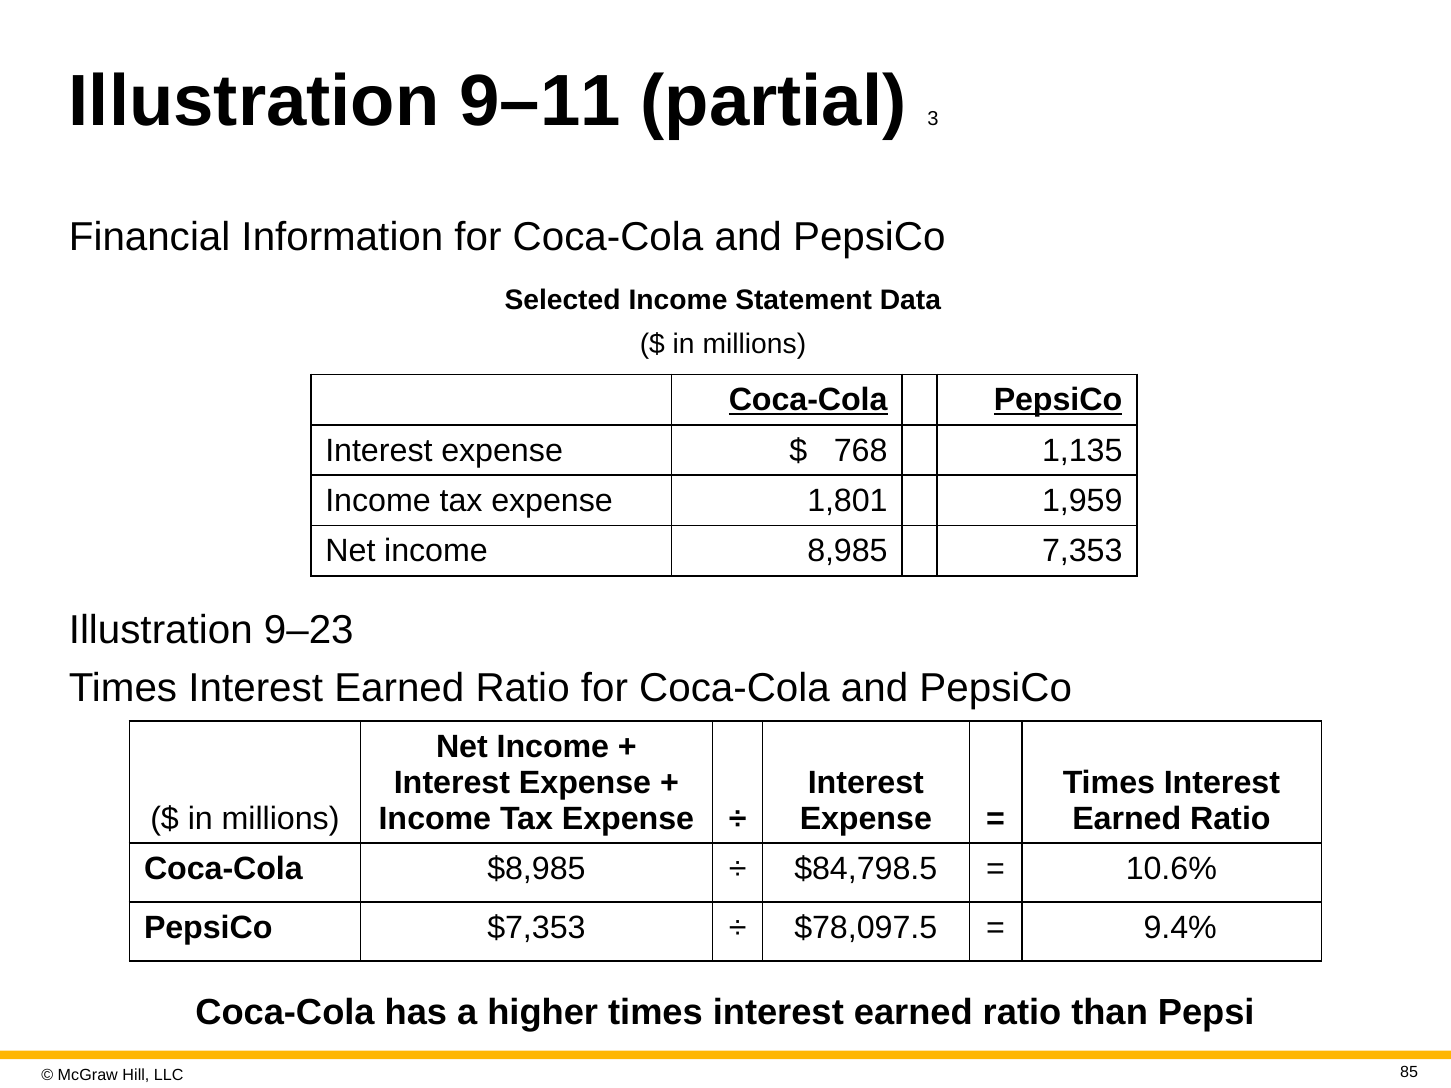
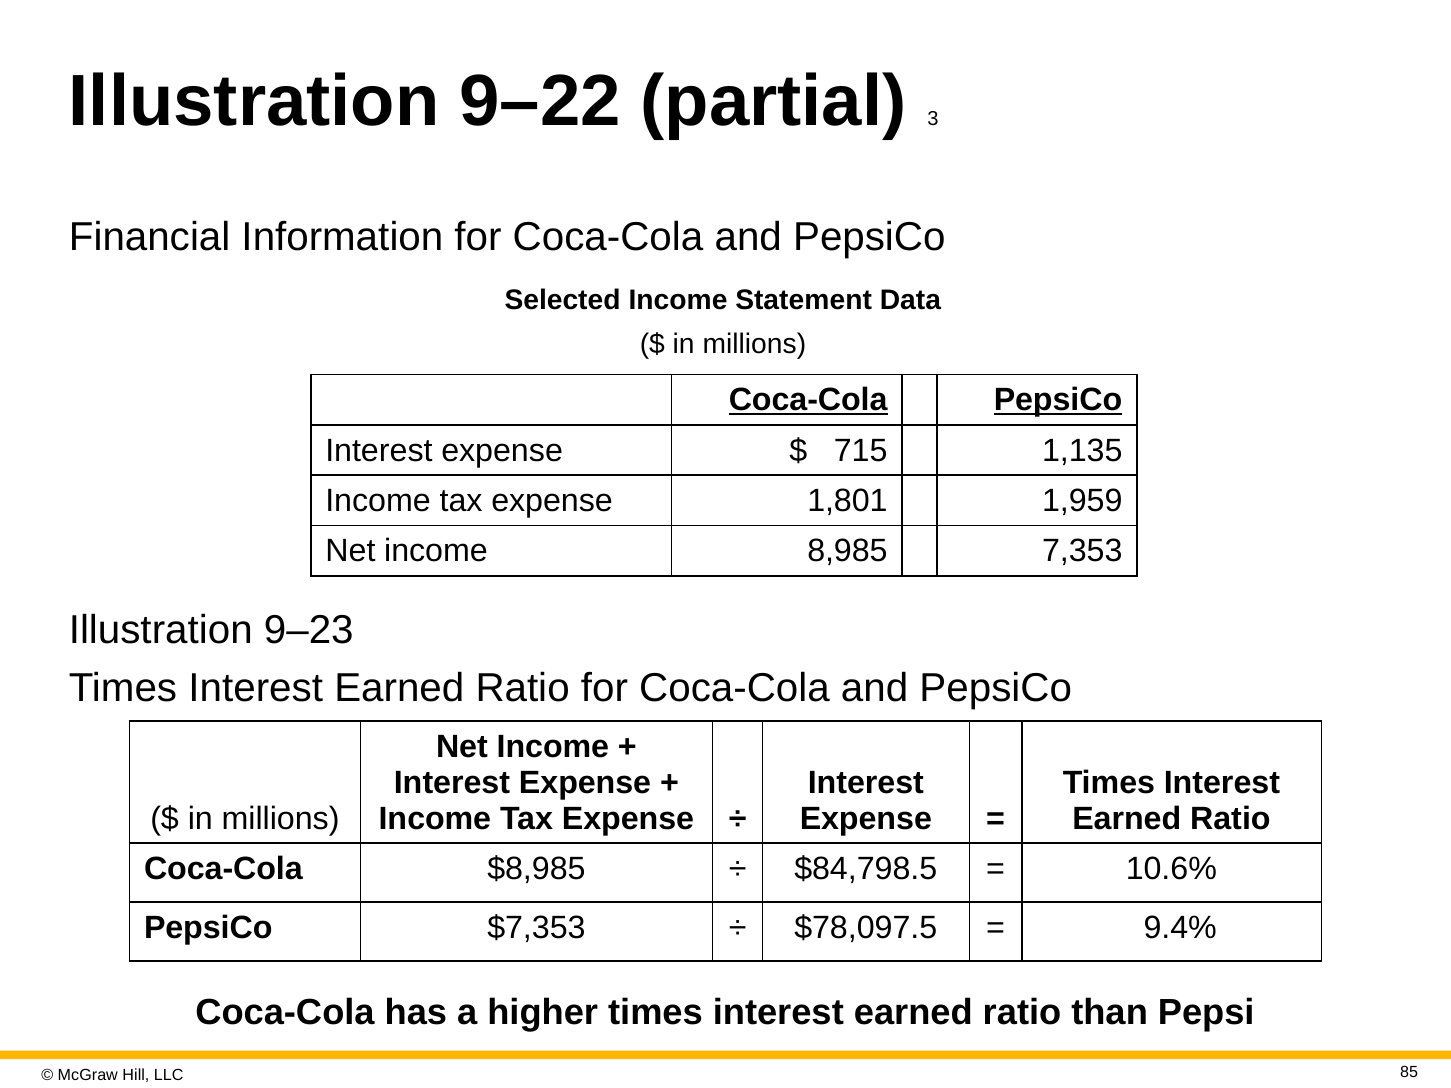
9–11: 9–11 -> 9–22
768: 768 -> 715
